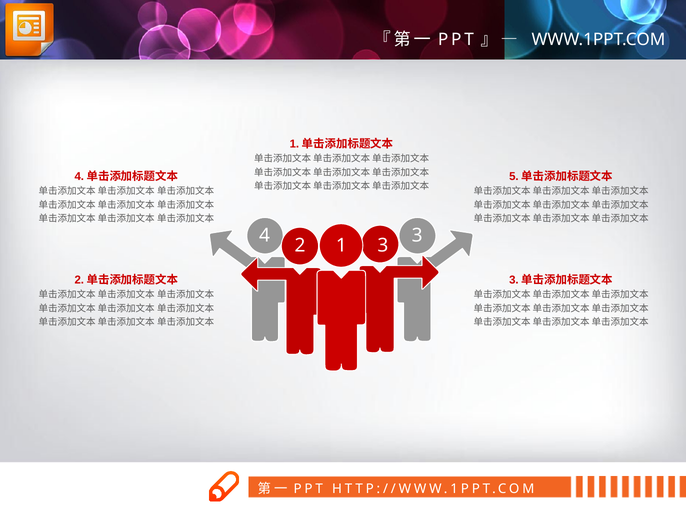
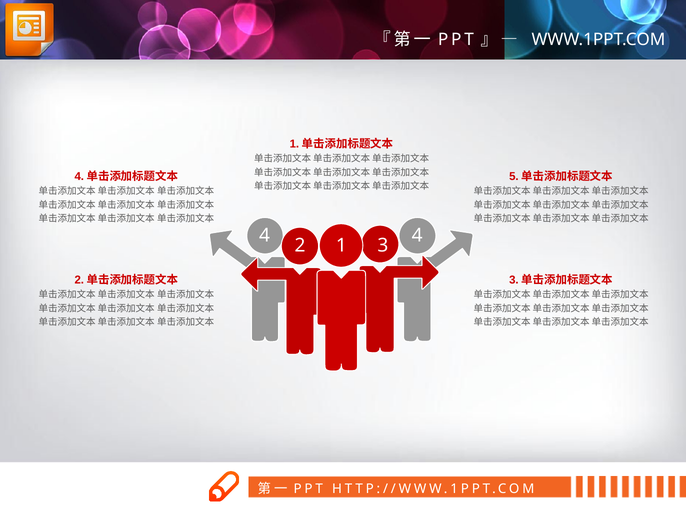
4 3: 3 -> 4
